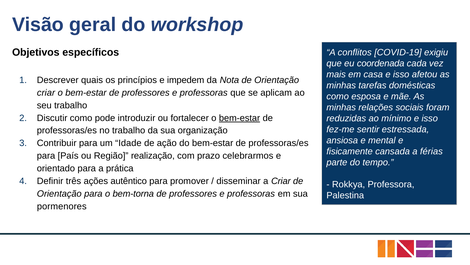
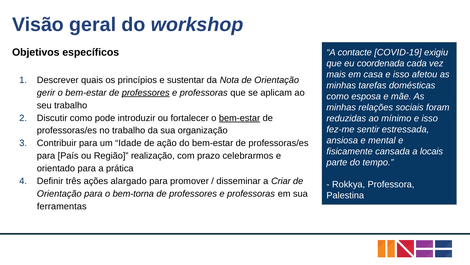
conflitos: conflitos -> contacte
impedem: impedem -> sustentar
criar at (46, 93): criar -> gerir
professores at (146, 93) underline: none -> present
férias: férias -> locais
autêntico: autêntico -> alargado
pormenores: pormenores -> ferramentas
